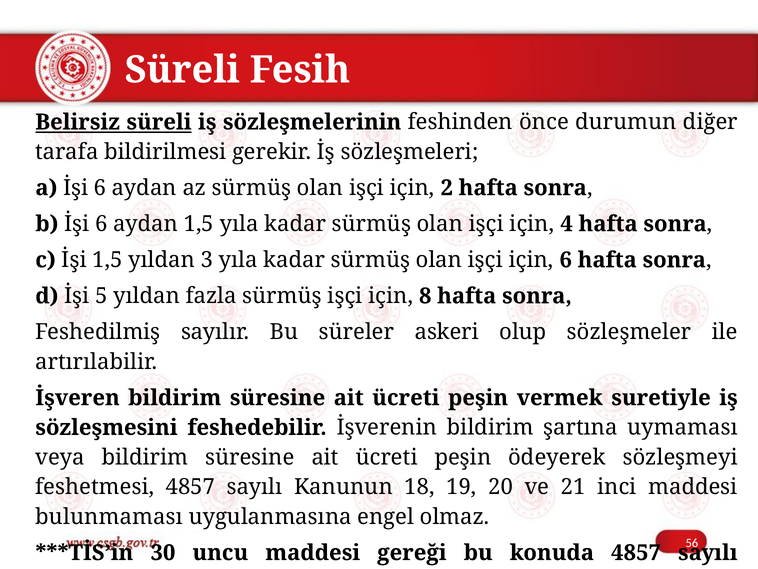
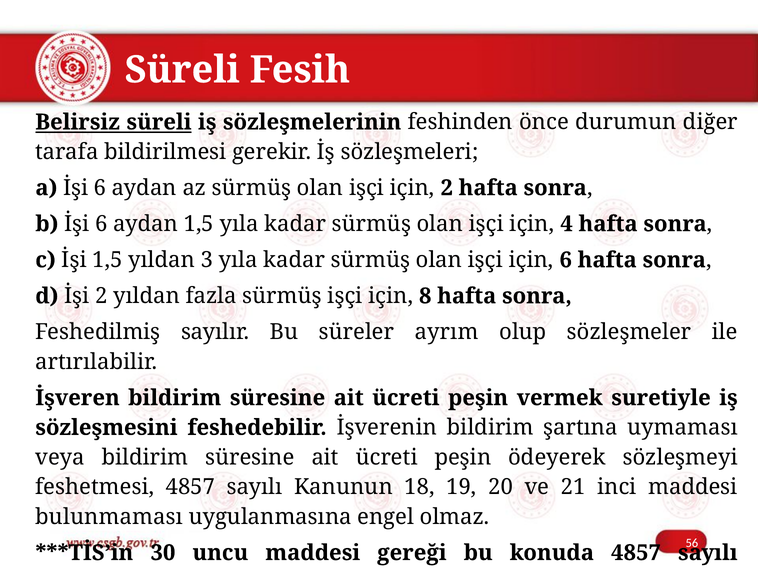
İşi 5: 5 -> 2
askeri: askeri -> ayrım
